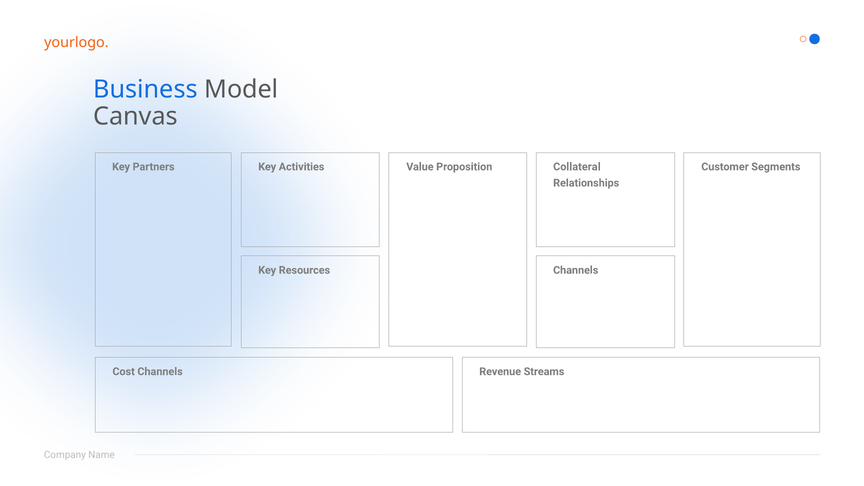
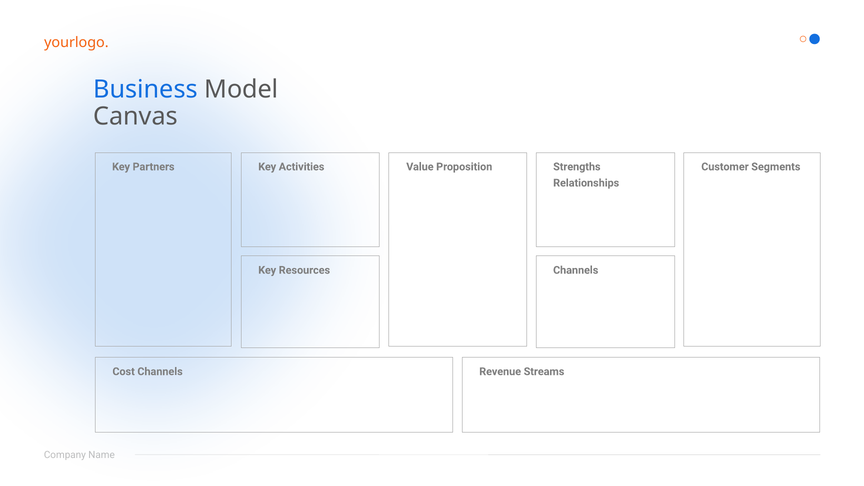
Collateral: Collateral -> Strengths
